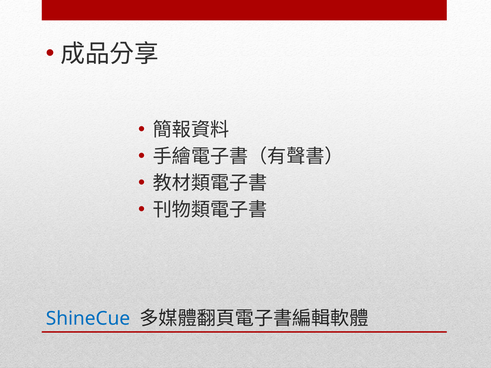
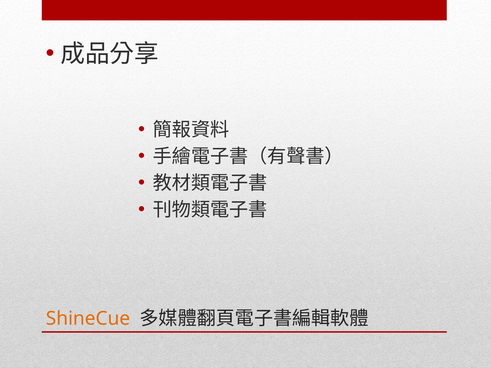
ShineCue colour: blue -> orange
